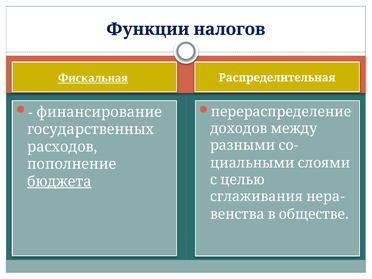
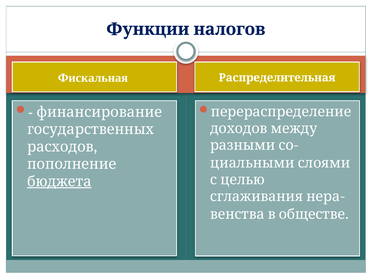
Фискальная underline: present -> none
